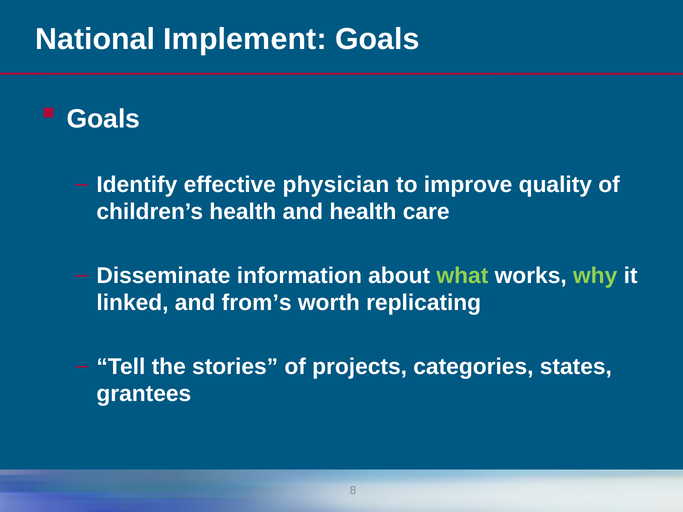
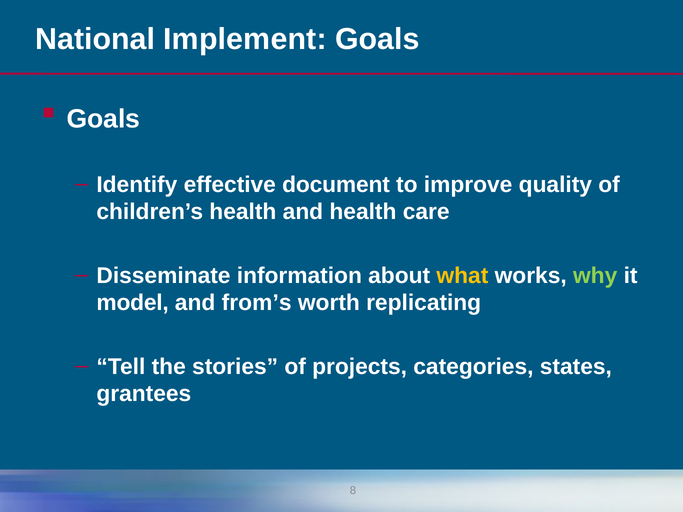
physician: physician -> document
what colour: light green -> yellow
linked: linked -> model
